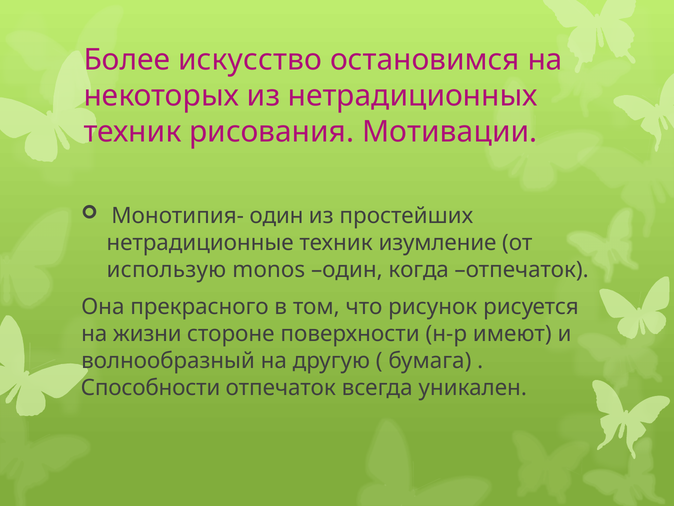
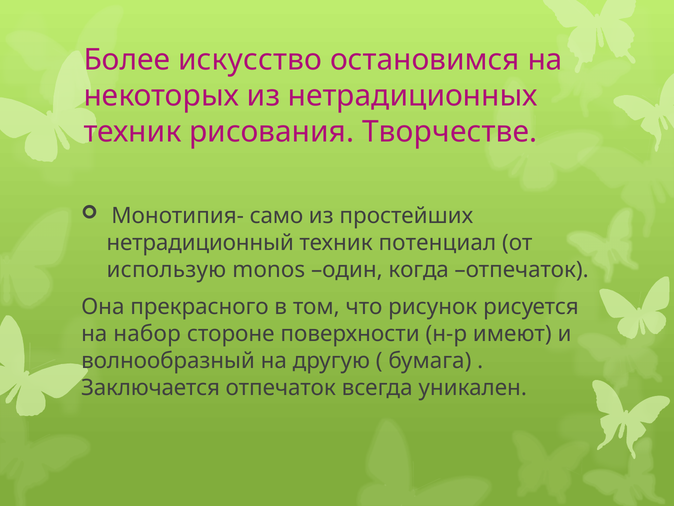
Мотивации: Мотивации -> Творчестве
Монотипия- один: один -> само
нетрадиционные: нетрадиционные -> нетрадиционный
изумление: изумление -> потенциал
жизни: жизни -> набор
Способности: Способности -> Заключается
